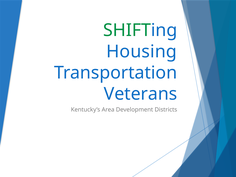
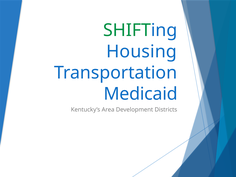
Veterans: Veterans -> Medicaid
